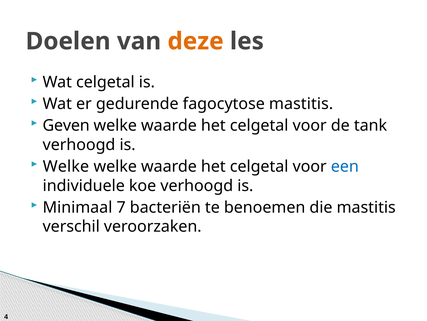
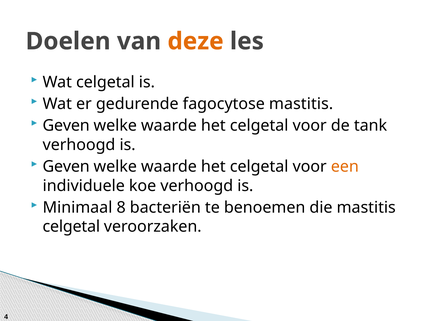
Welke at (66, 166): Welke -> Geven
een colour: blue -> orange
7: 7 -> 8
verschil at (71, 226): verschil -> celgetal
